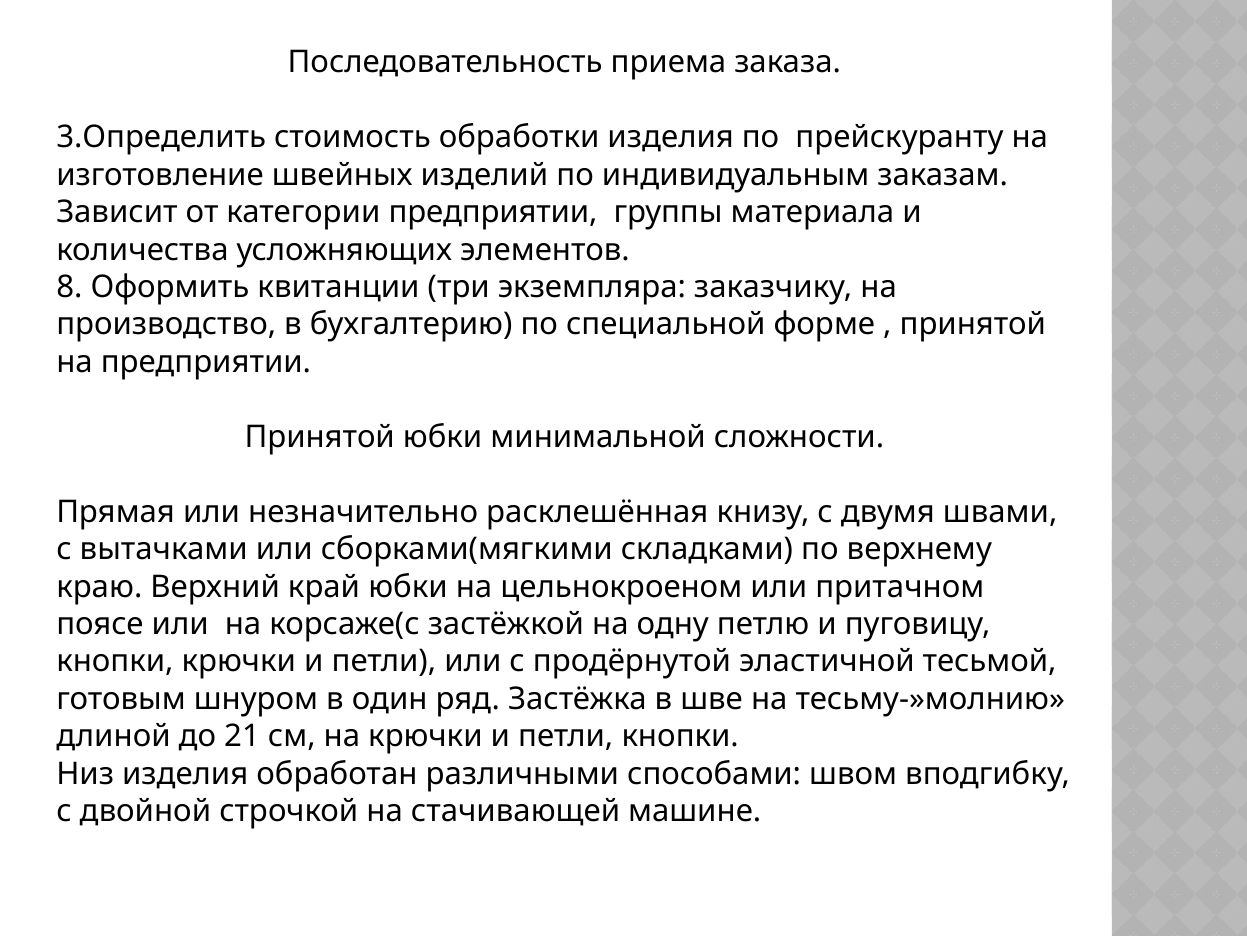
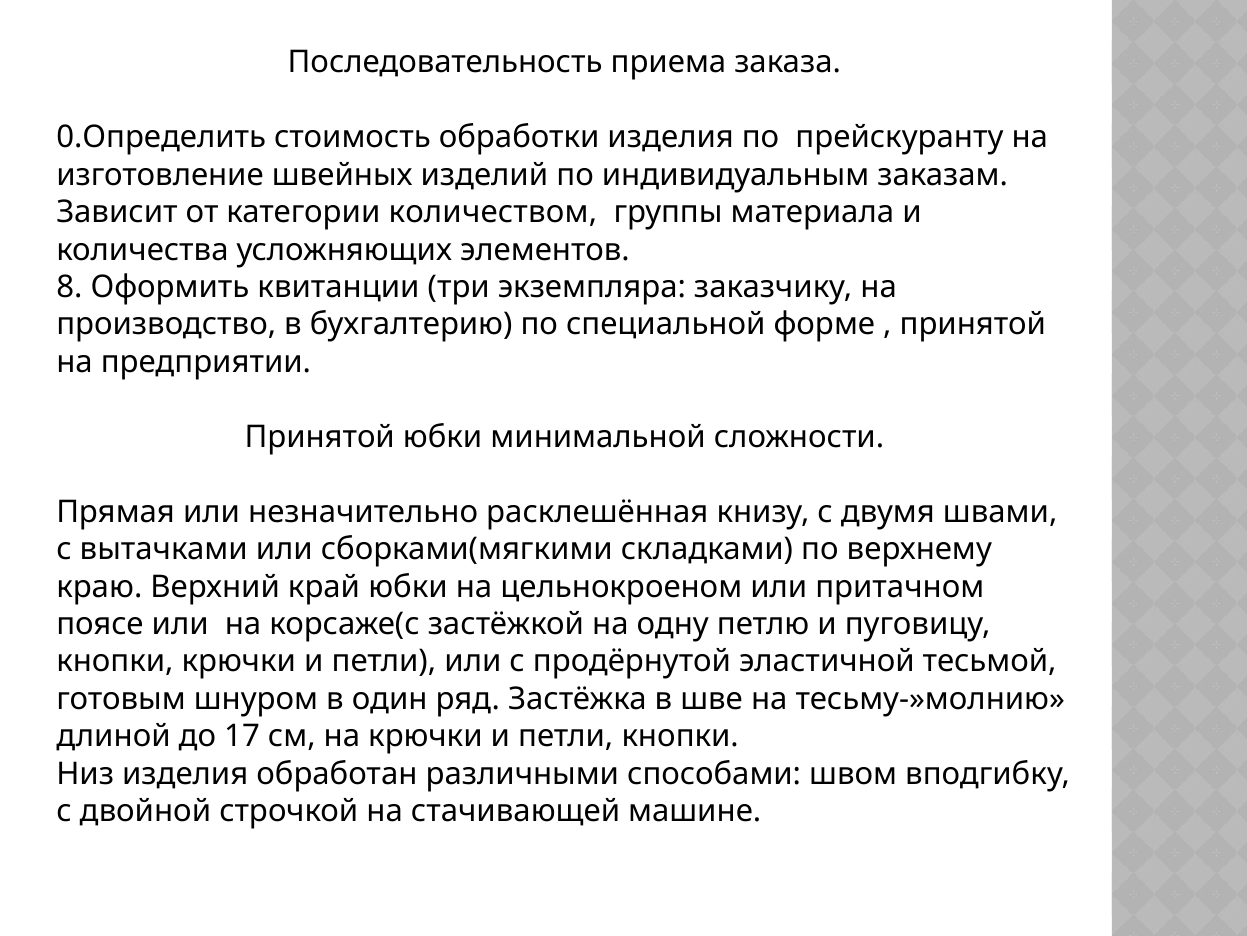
3.Определить: 3.Определить -> 0.Определить
категории предприятии: предприятии -> количеством
21: 21 -> 17
